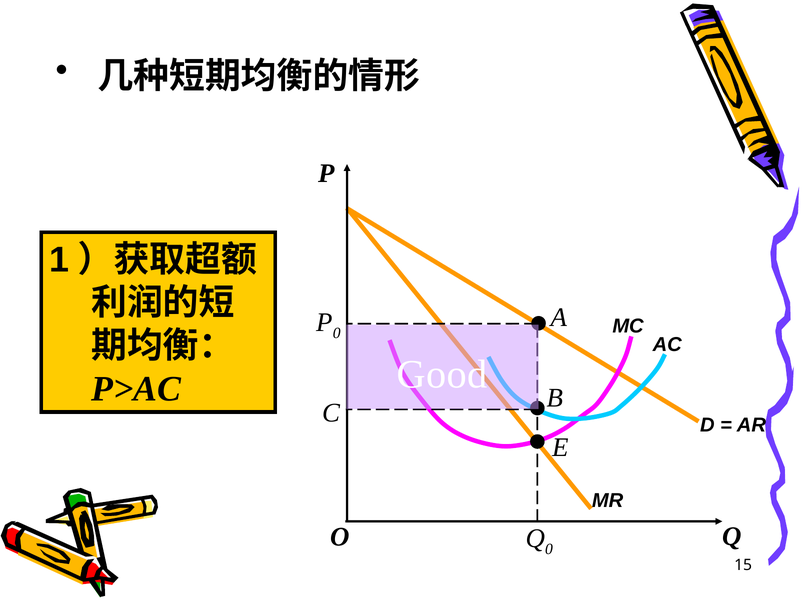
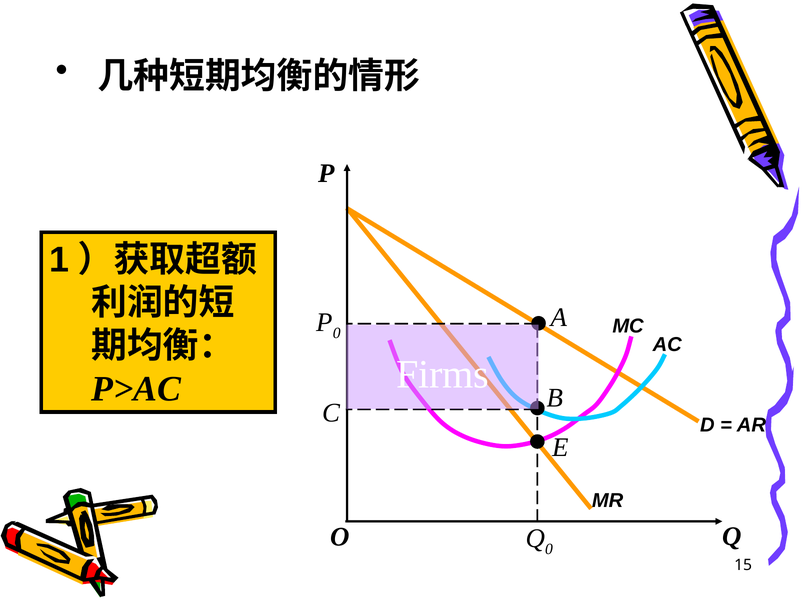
Good: Good -> Firms
